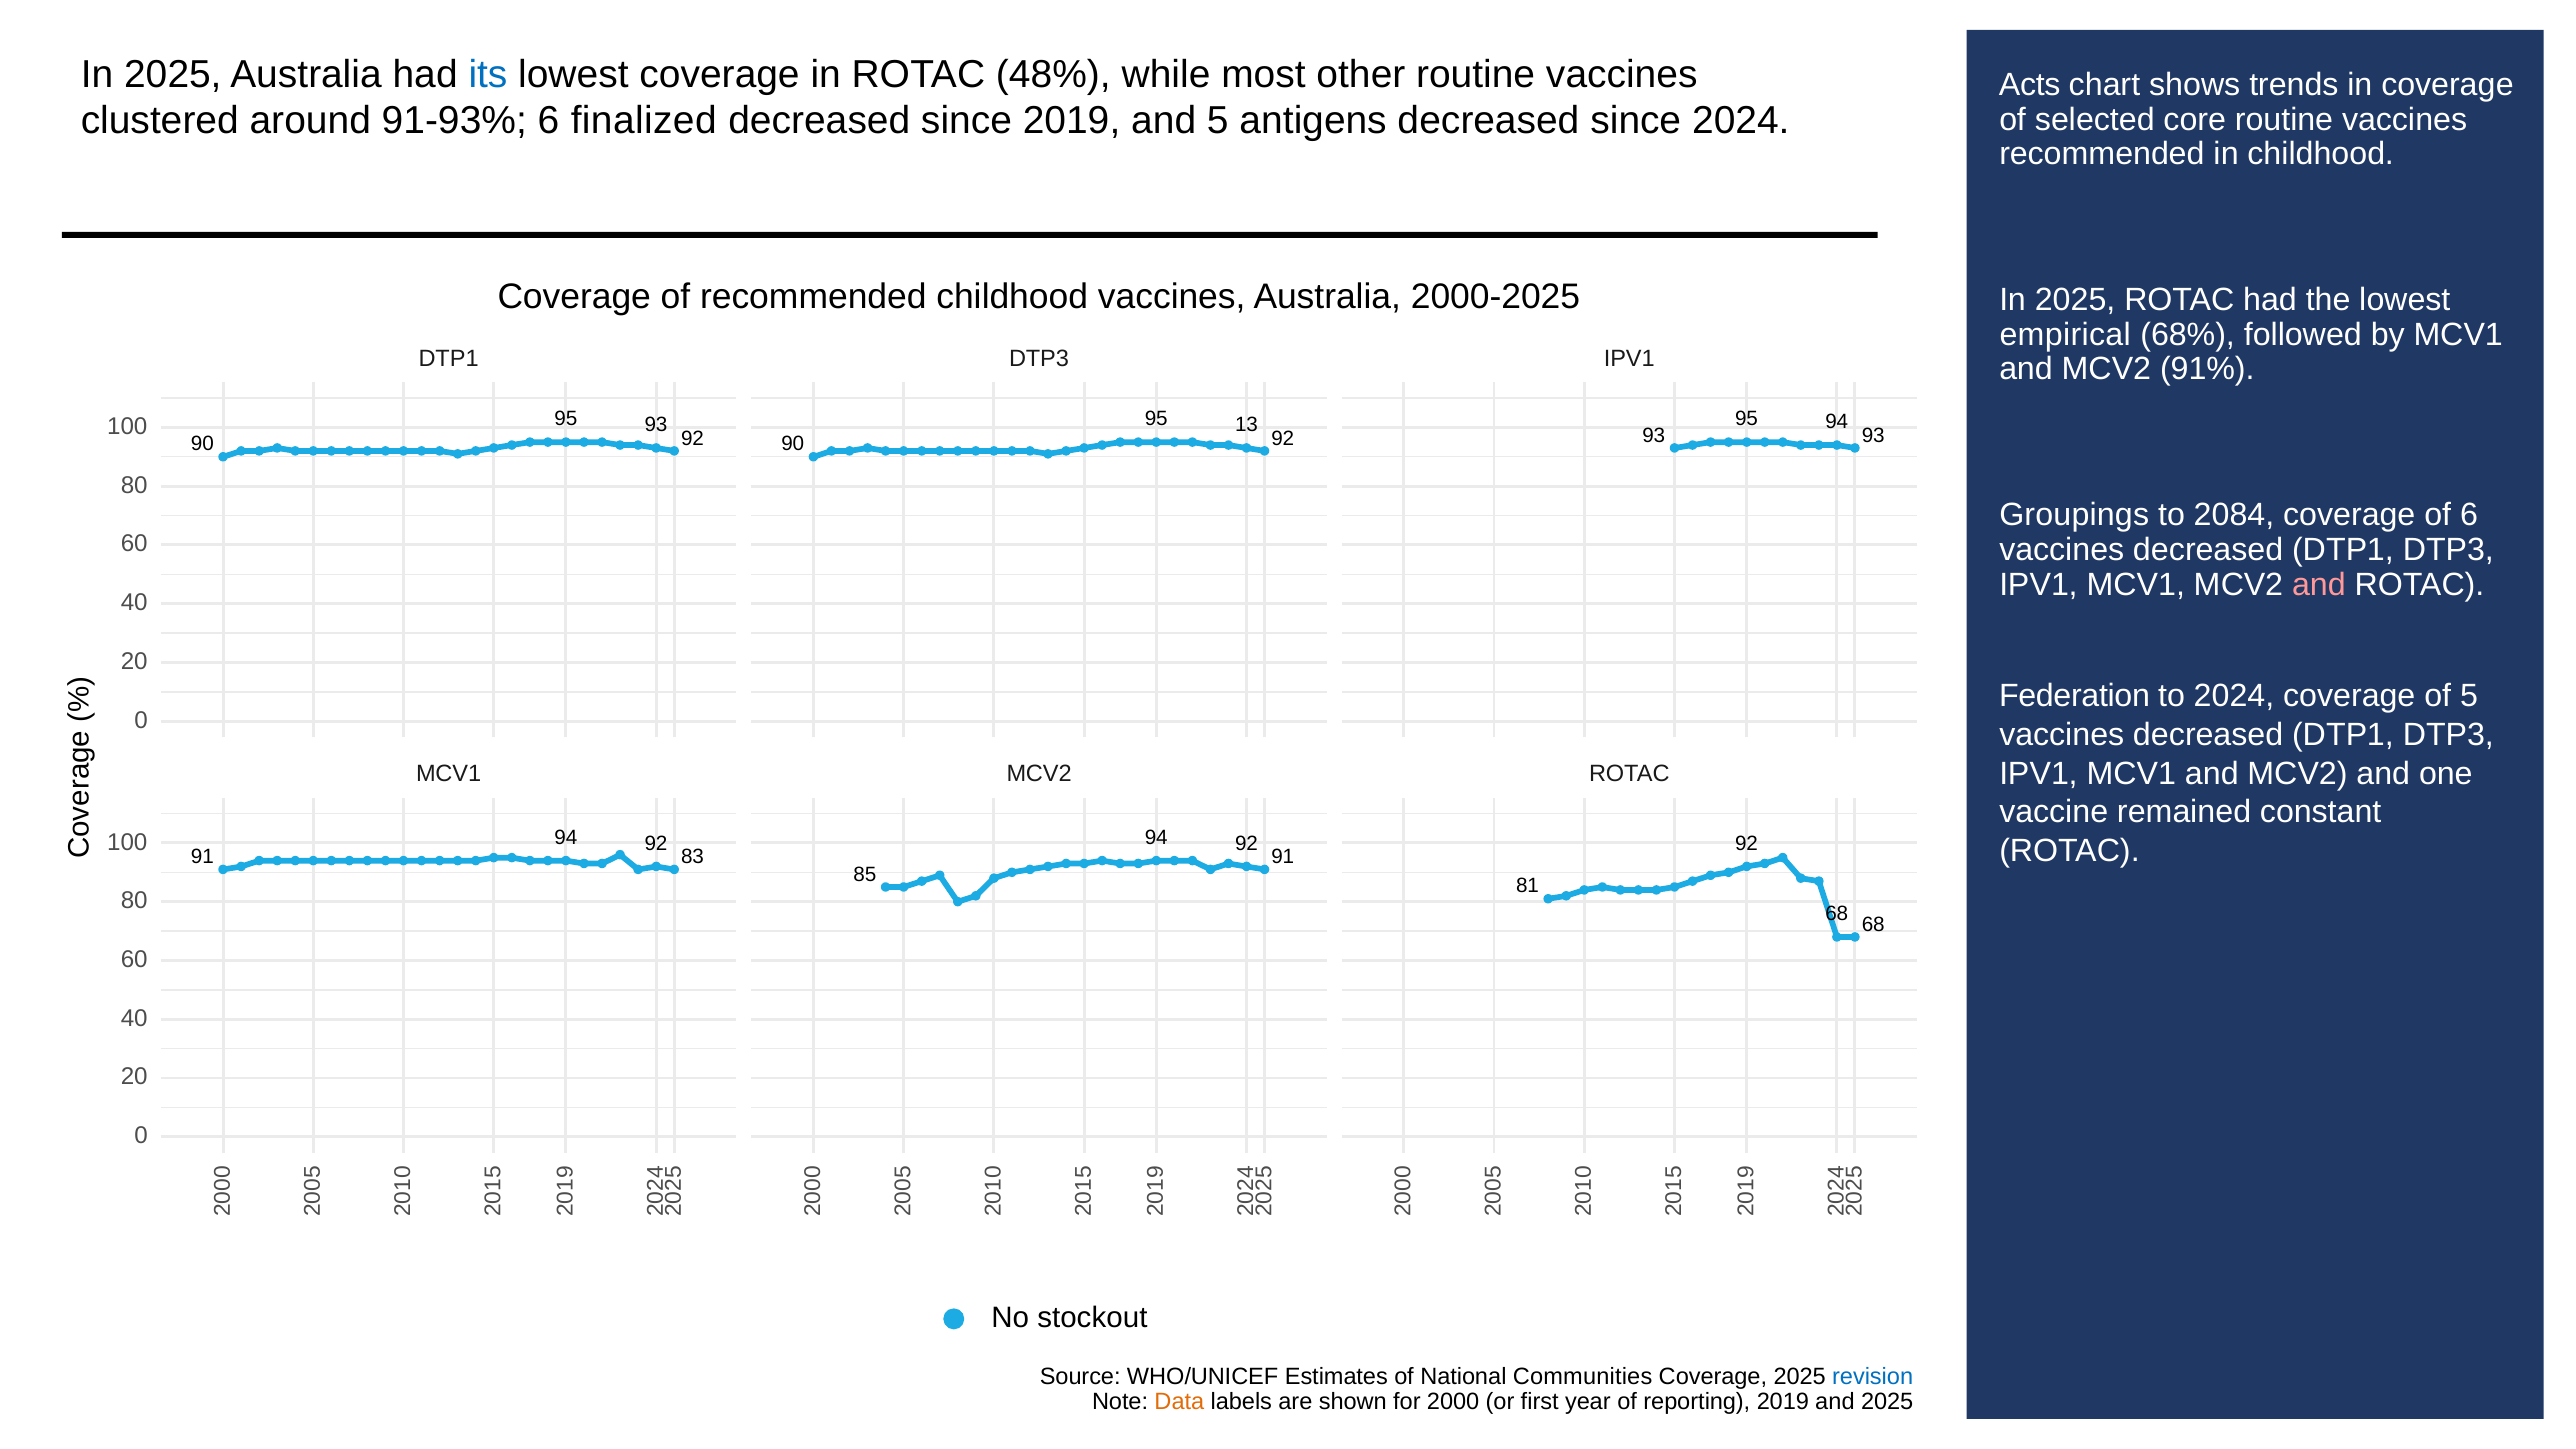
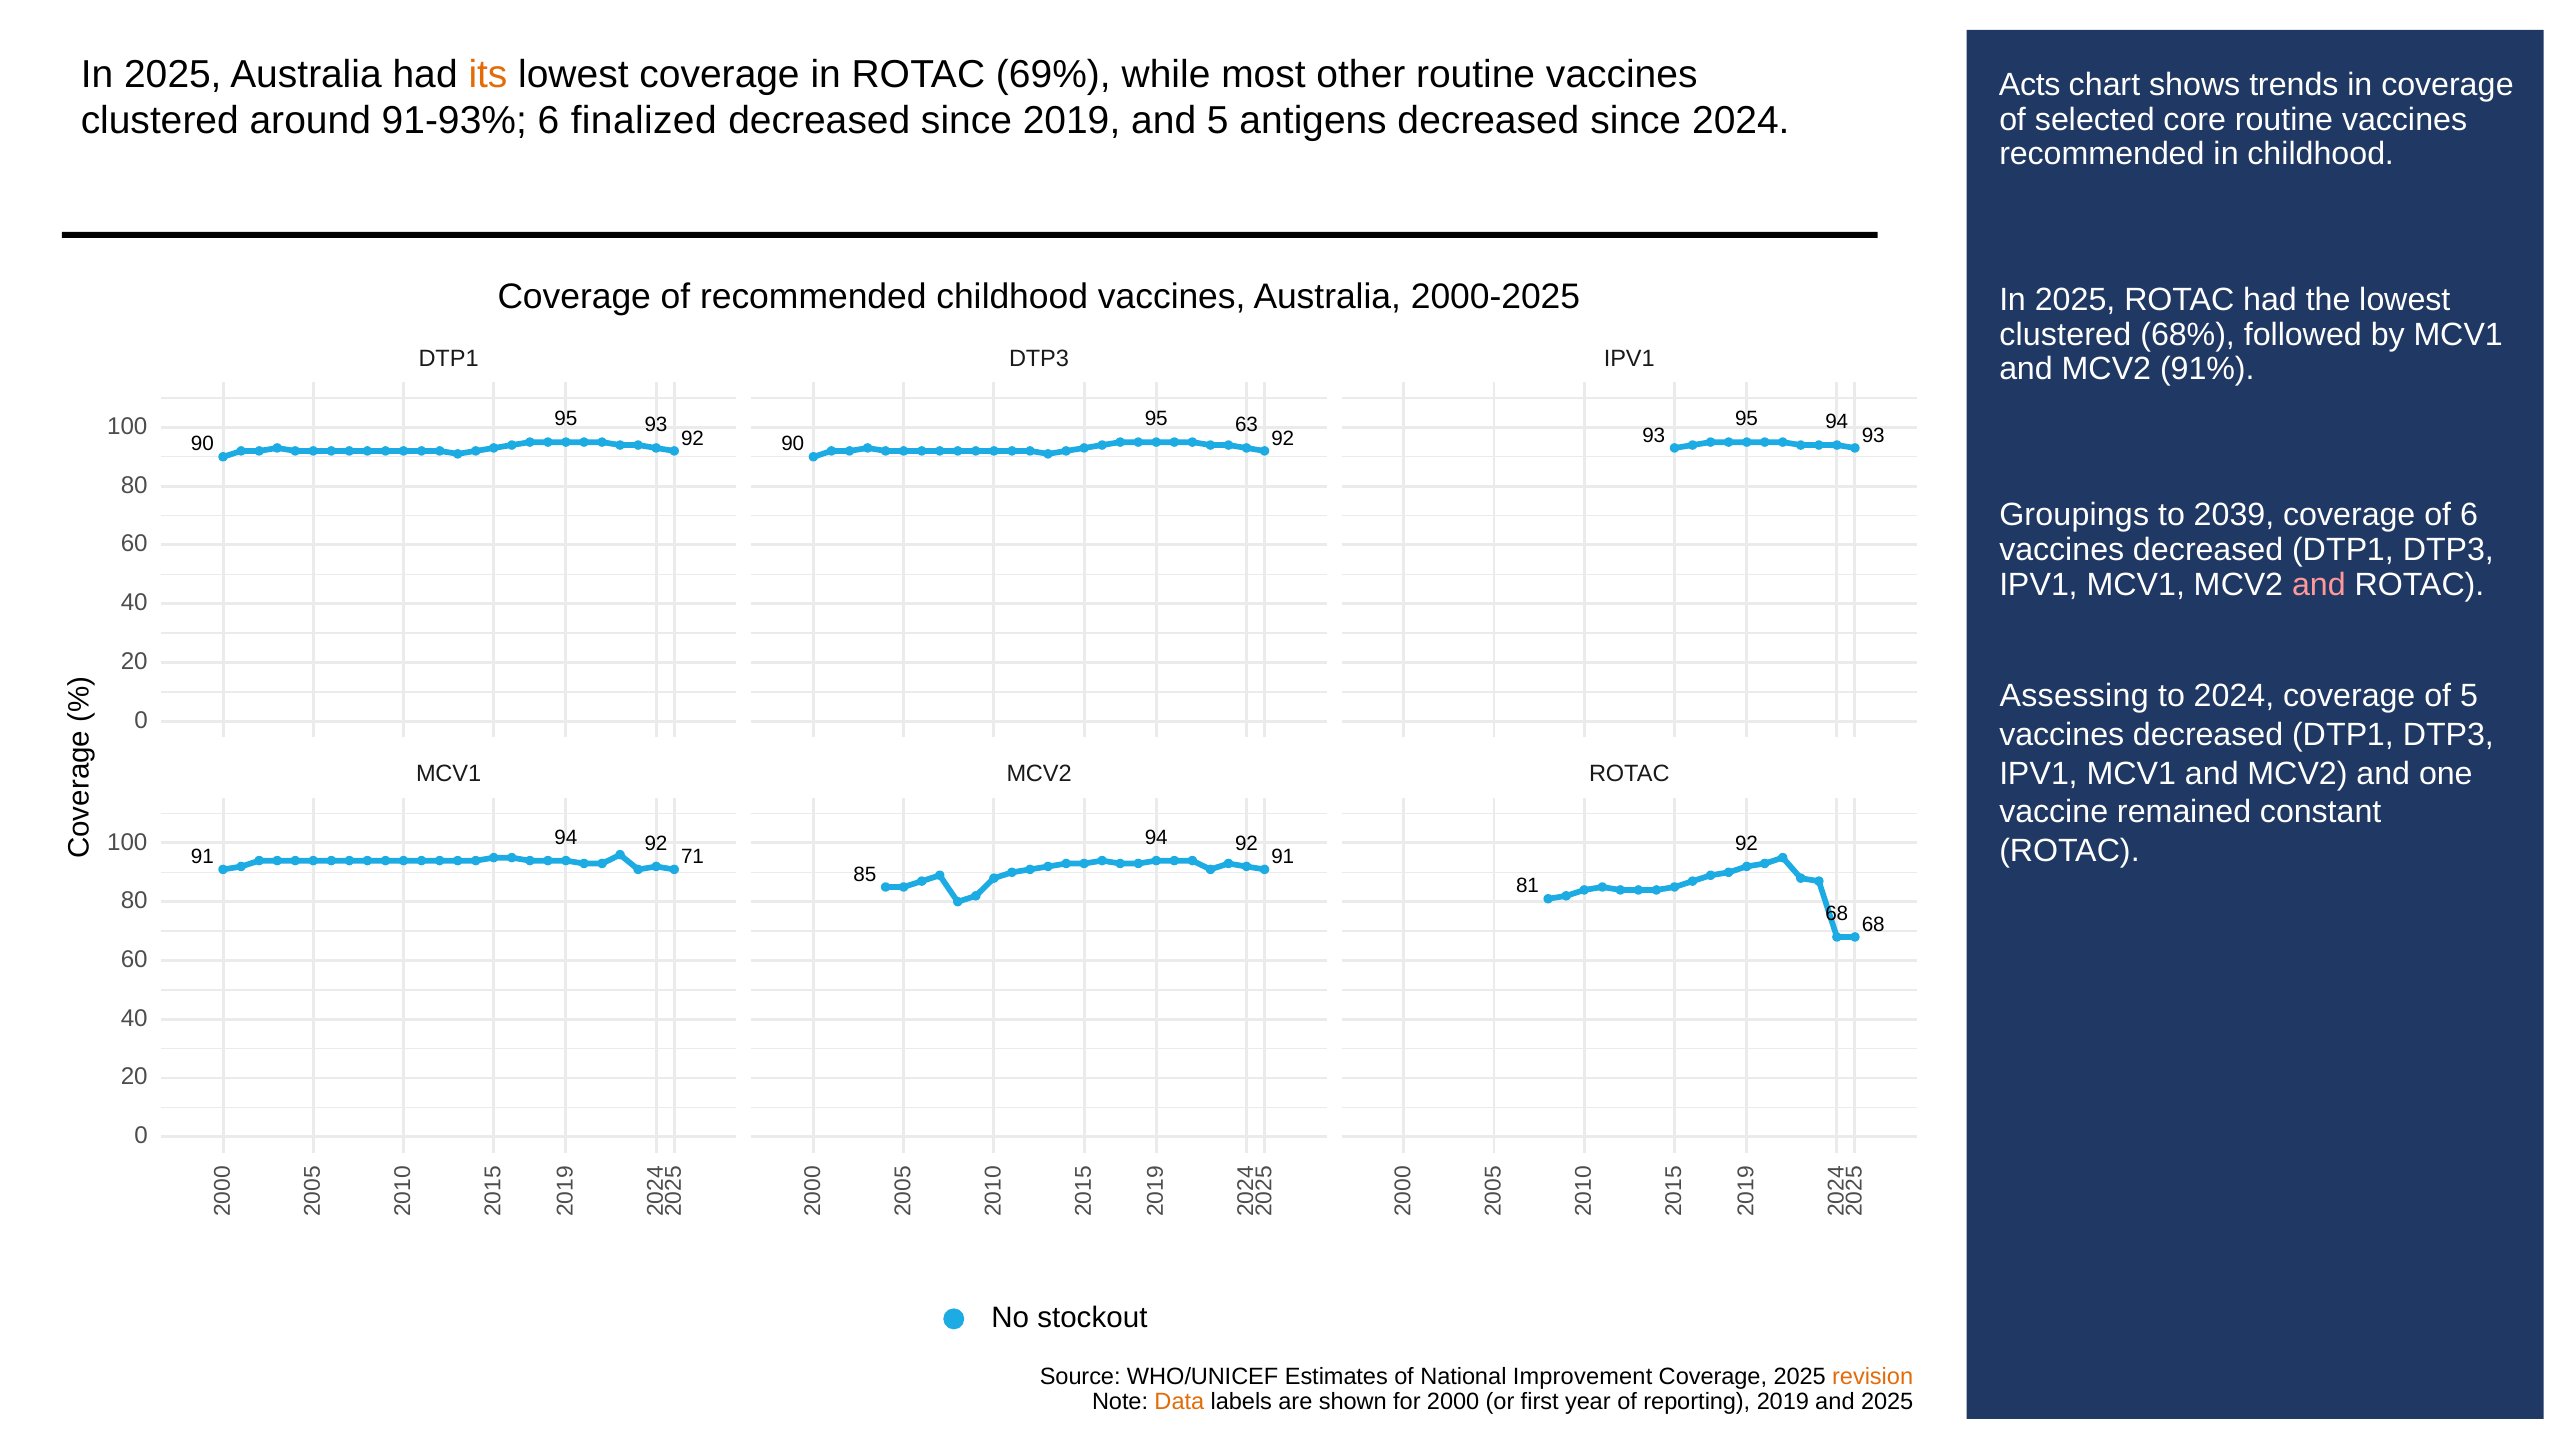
its colour: blue -> orange
48%: 48% -> 69%
empirical at (2065, 335): empirical -> clustered
13: 13 -> 63
2084: 2084 -> 2039
Federation: Federation -> Assessing
83: 83 -> 71
Communities: Communities -> Improvement
revision at (1873, 1376) colour: blue -> orange
